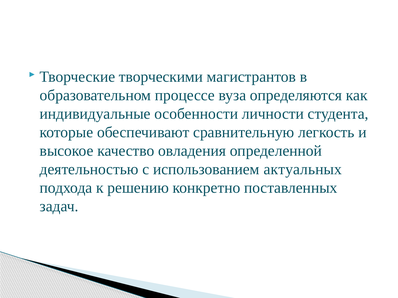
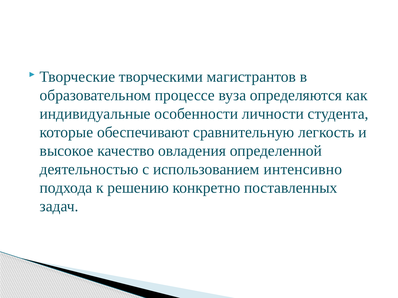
актуальных: актуальных -> интенсивно
